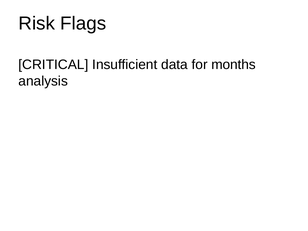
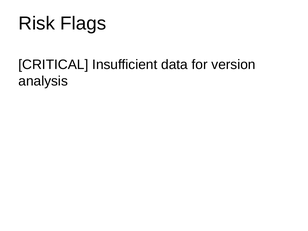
months: months -> version
